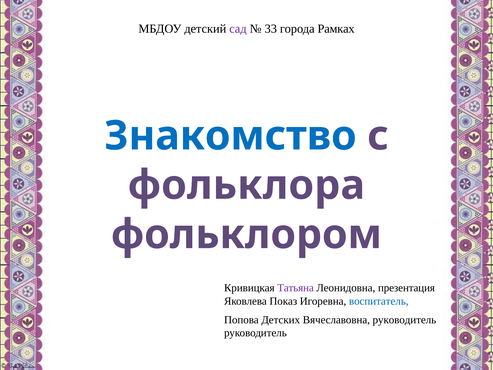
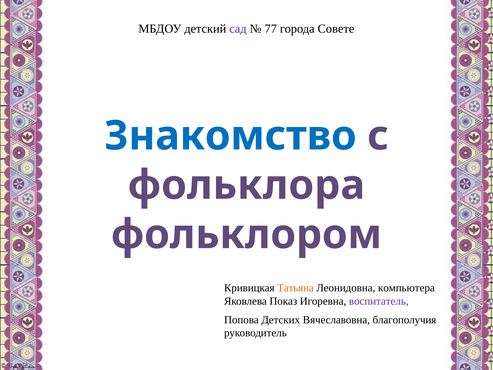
33: 33 -> 77
Рамках: Рамках -> Совете
Татьяна colour: purple -> orange
презентация: презентация -> компьютера
воспитатель colour: blue -> purple
Вячеславовна руководитель: руководитель -> благополучия
